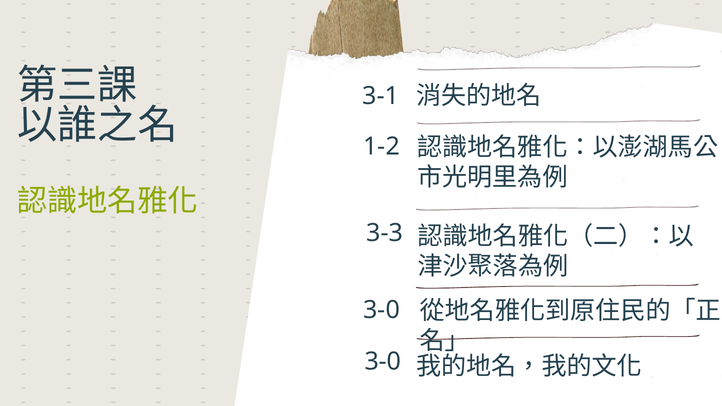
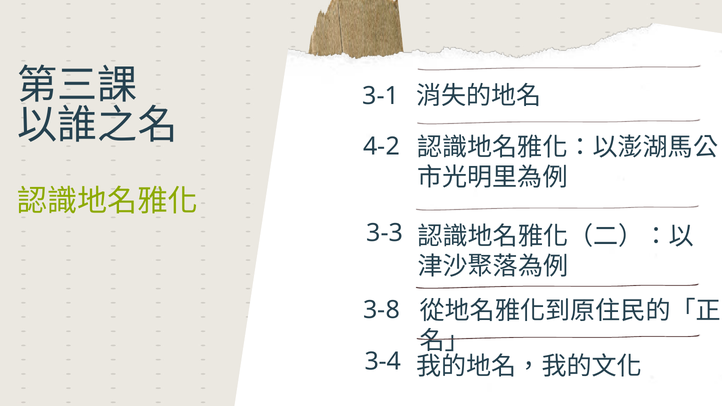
1-2: 1-2 -> 4-2
3-0 at (382, 310): 3-0 -> 3-8
3-0 at (383, 362): 3-0 -> 3-4
